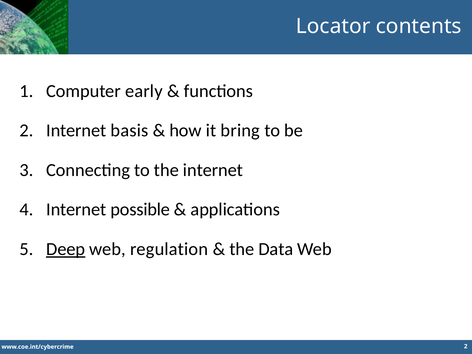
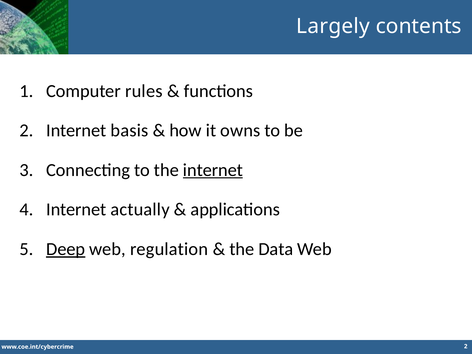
Locator: Locator -> Largely
early: early -> rules
bring: bring -> owns
internet at (213, 170) underline: none -> present
possible: possible -> actually
